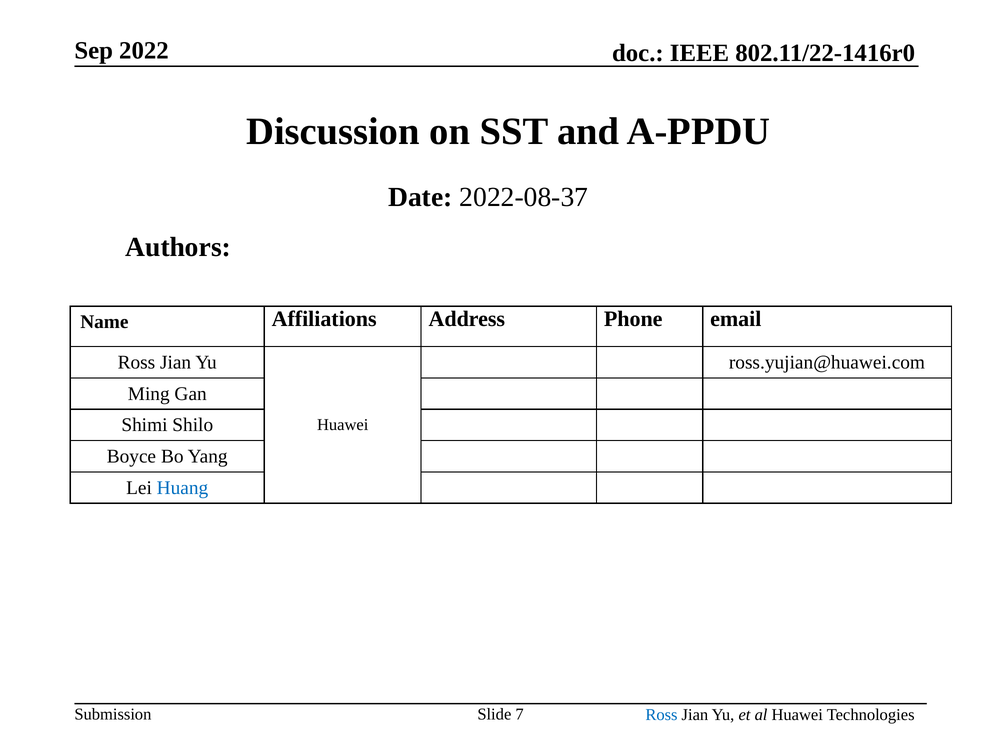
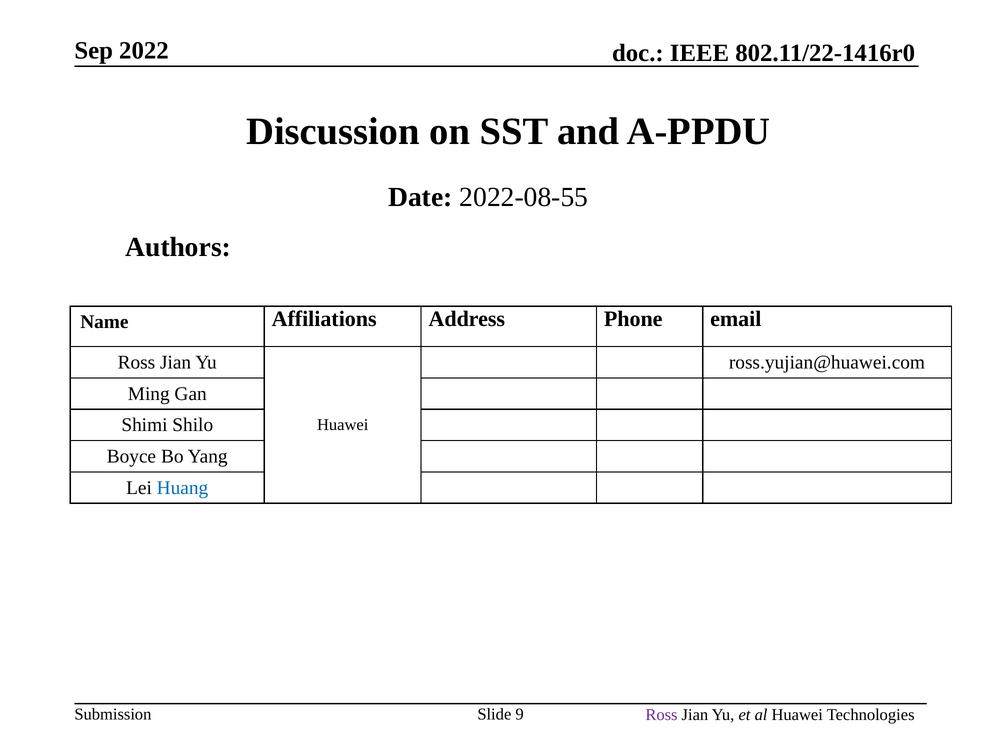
2022-08-37: 2022-08-37 -> 2022-08-55
7: 7 -> 9
Ross at (661, 715) colour: blue -> purple
